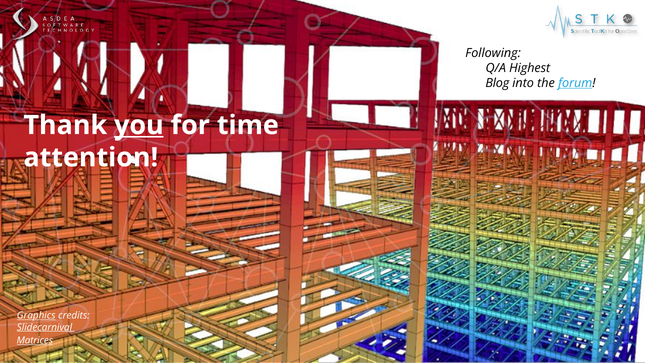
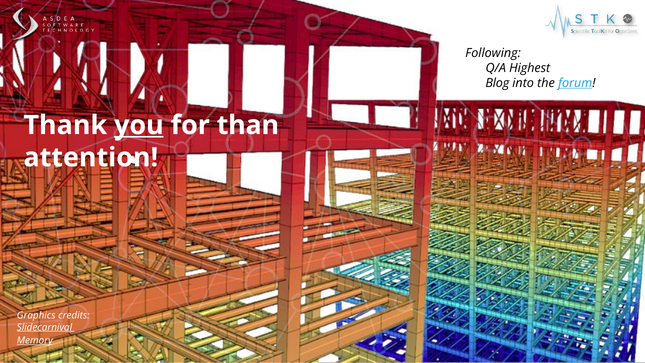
time: time -> than
Graphics underline: present -> none
Matrices: Matrices -> Memory
